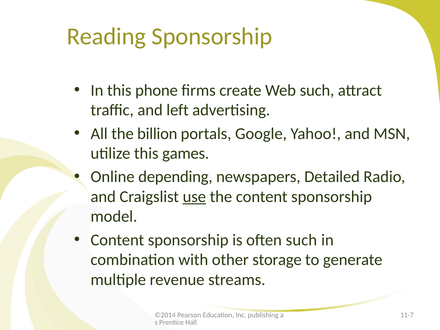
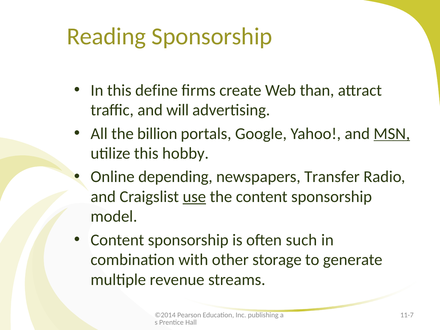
phone: phone -> define
Web such: such -> than
left: left -> will
MSN underline: none -> present
games: games -> hobby
Detailed: Detailed -> Transfer
